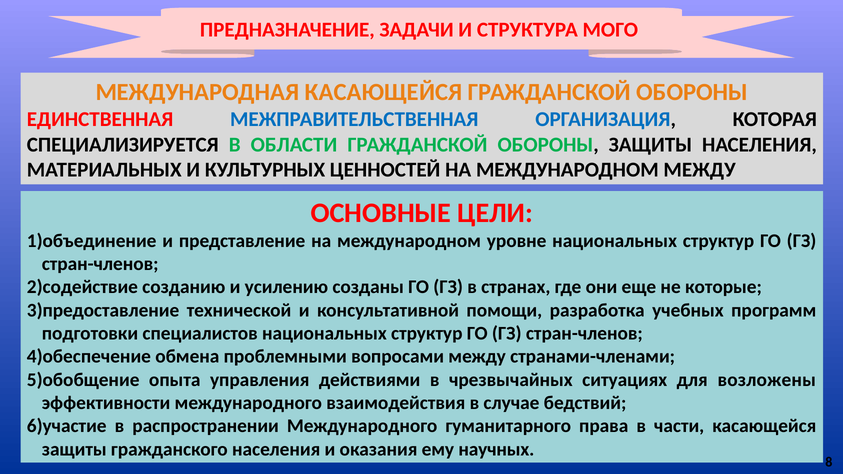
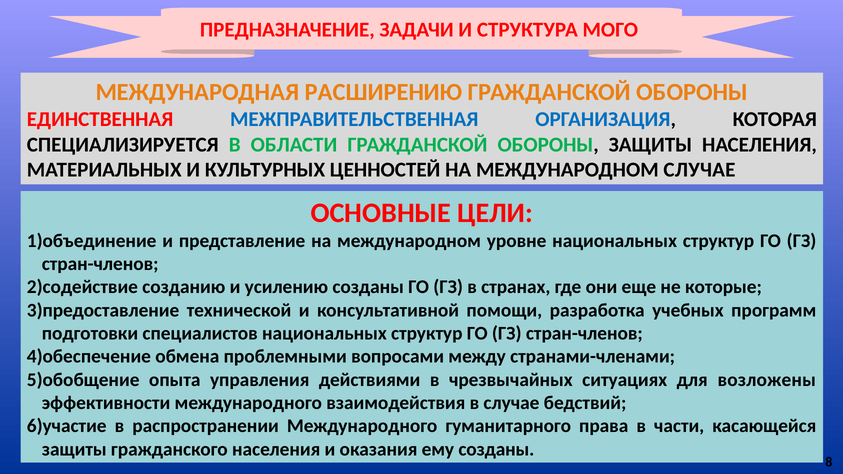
МЕЖДУНАРОДНАЯ КАСАЮЩЕЙСЯ: КАСАЮЩЕЙСЯ -> РАСШИРЕНИЮ
МЕЖДУНАРОДНОМ МЕЖДУ: МЕЖДУ -> СЛУЧАЕ
ему научных: научных -> созданы
